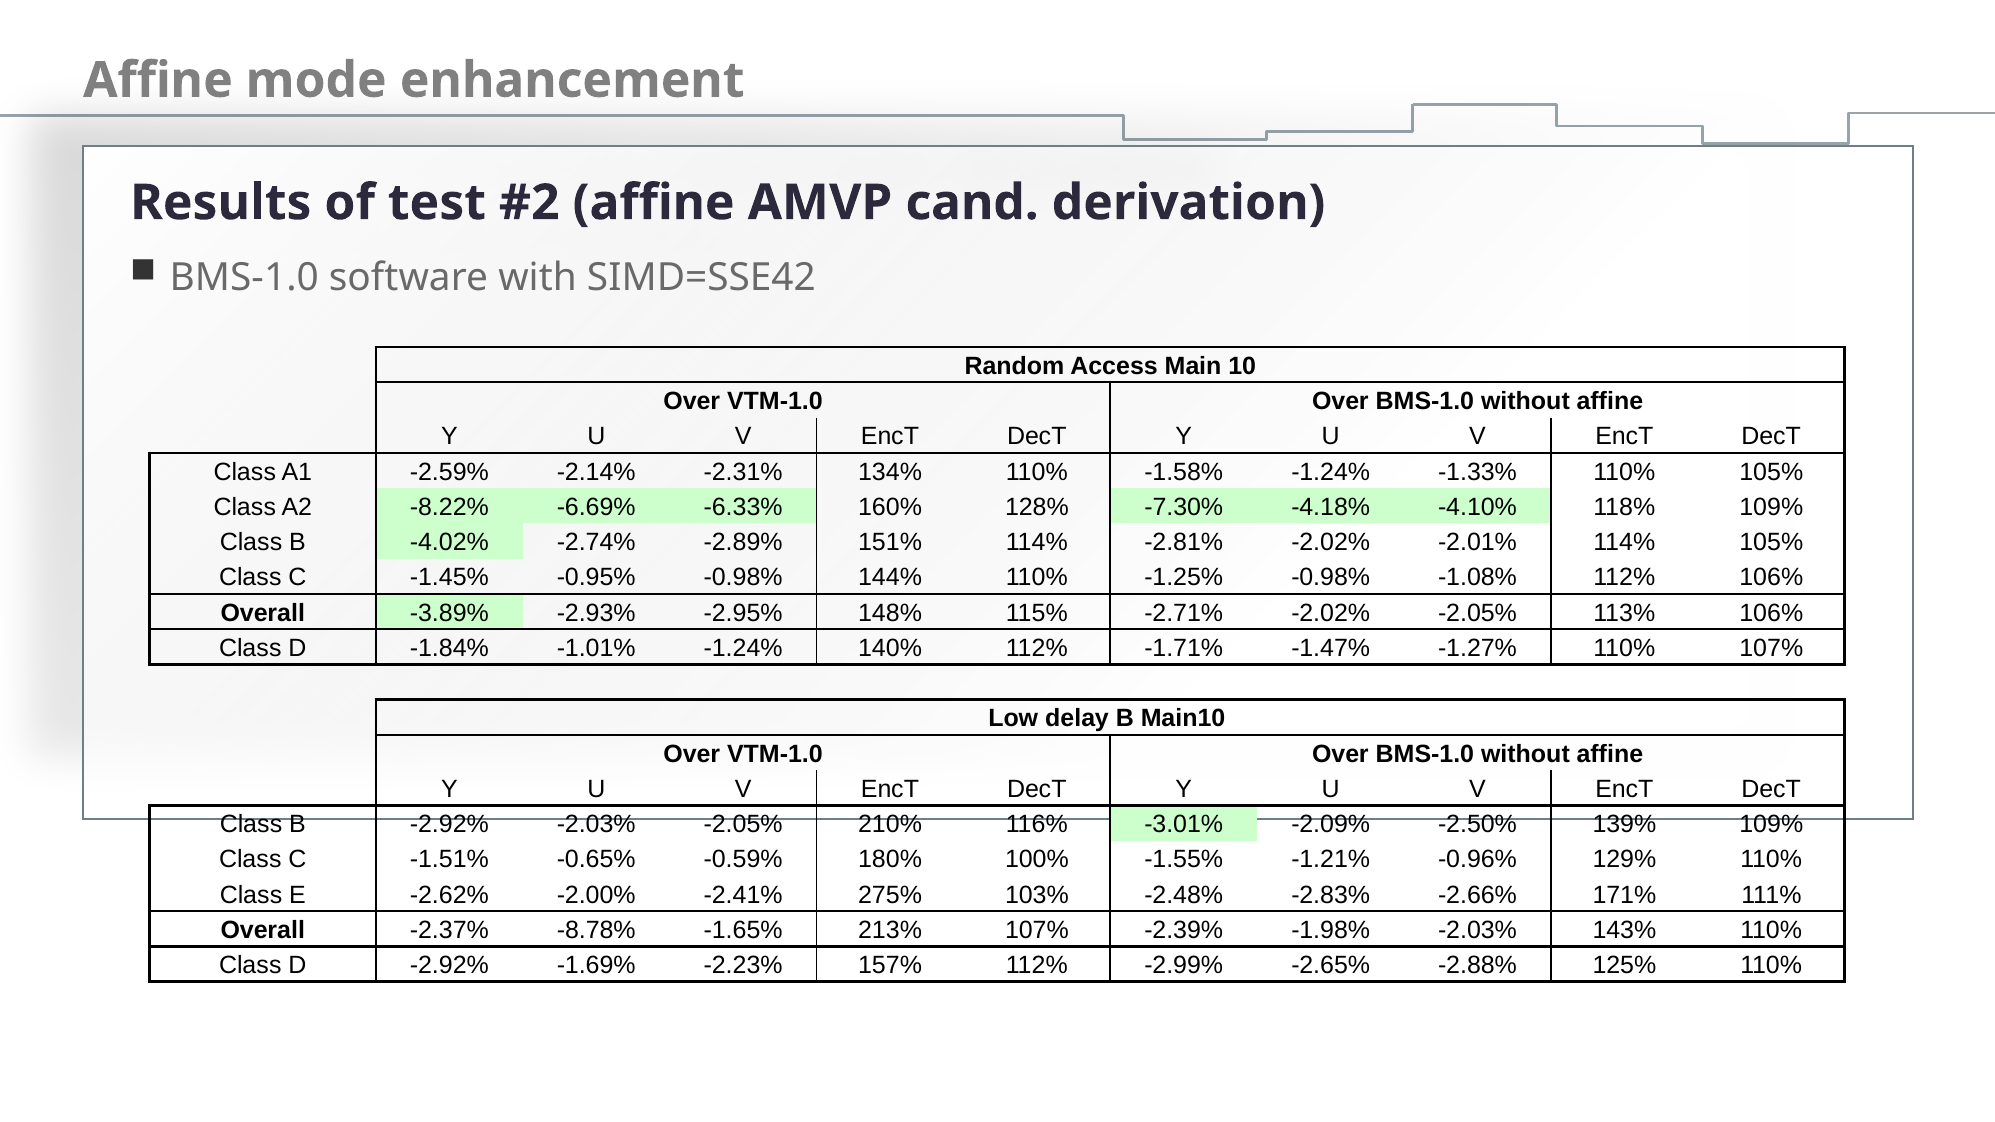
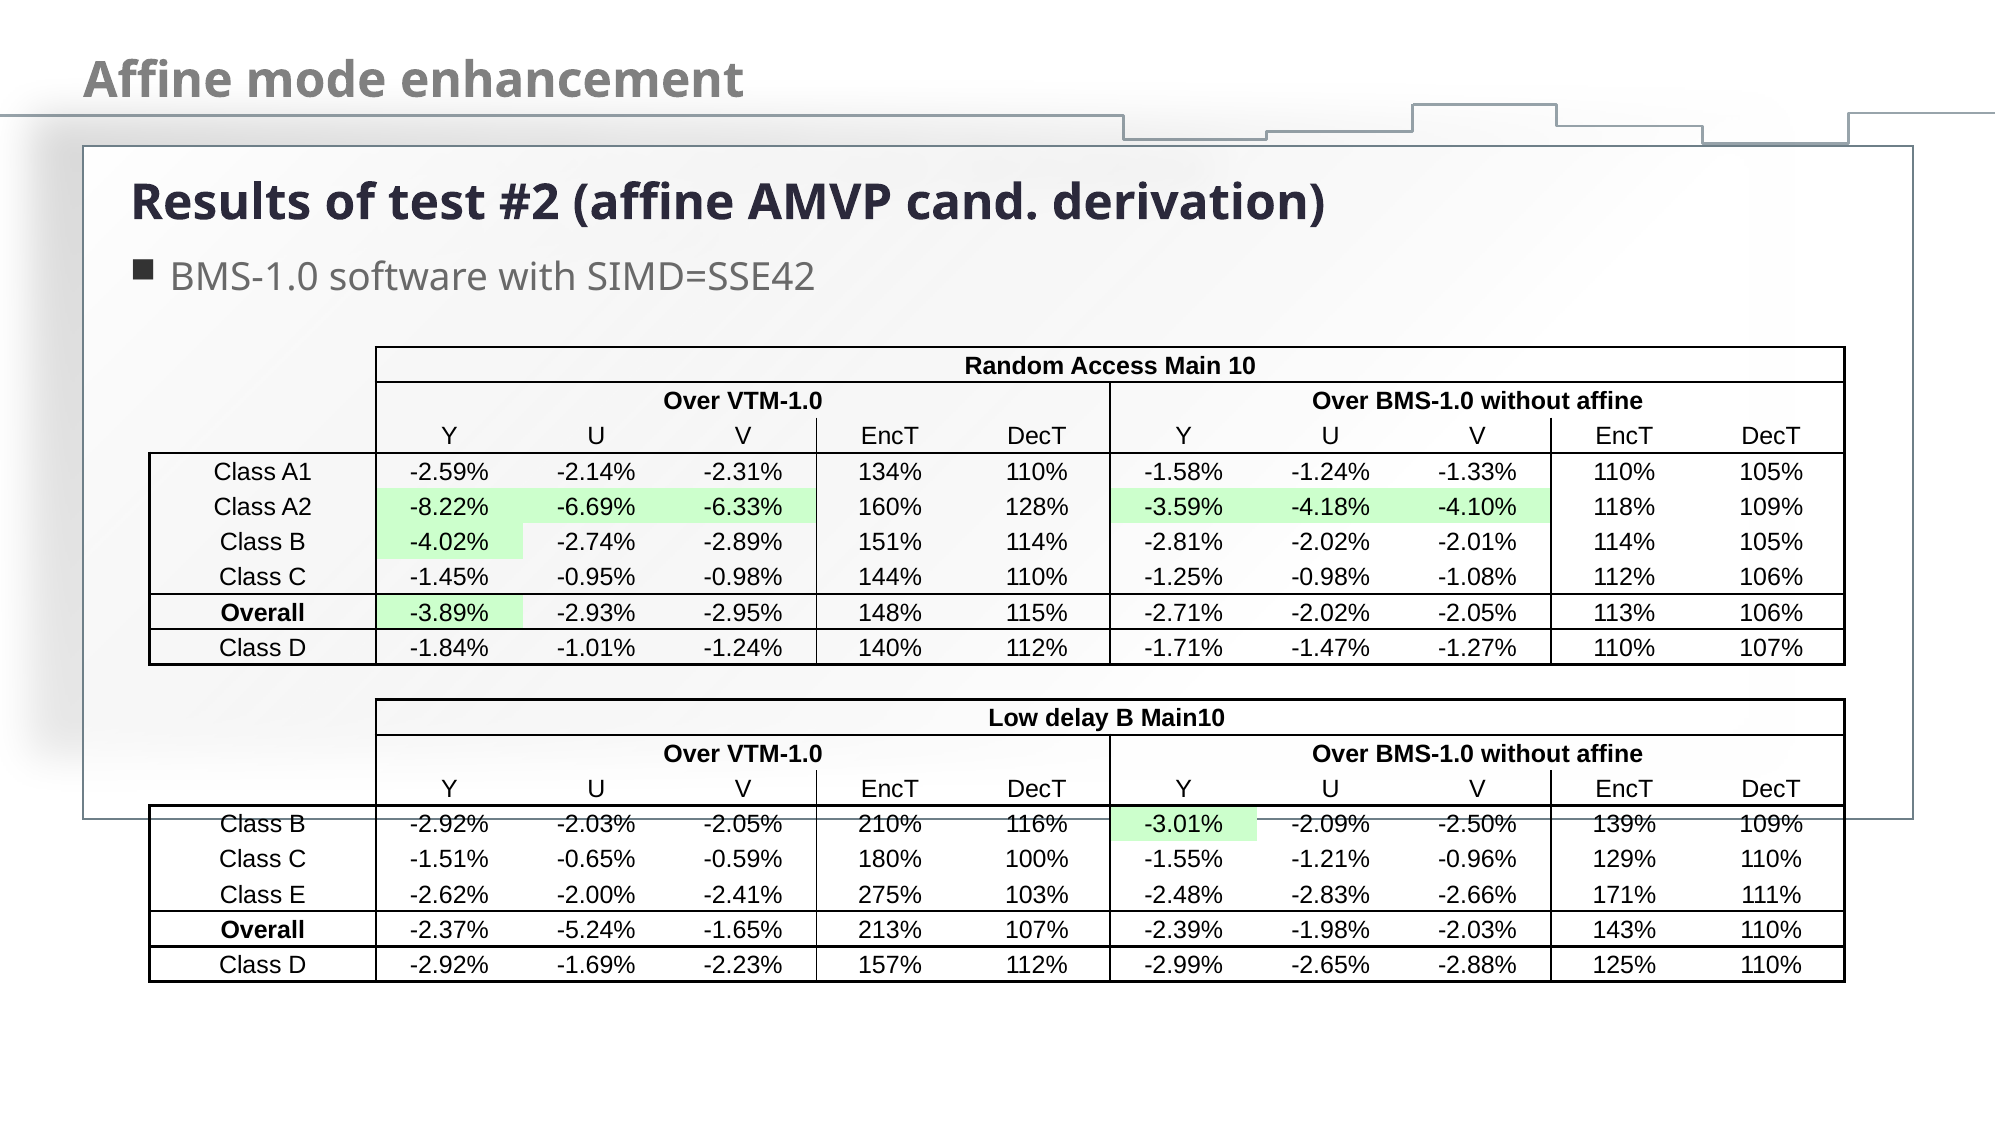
-7.30%: -7.30% -> -3.59%
-8.78%: -8.78% -> -5.24%
